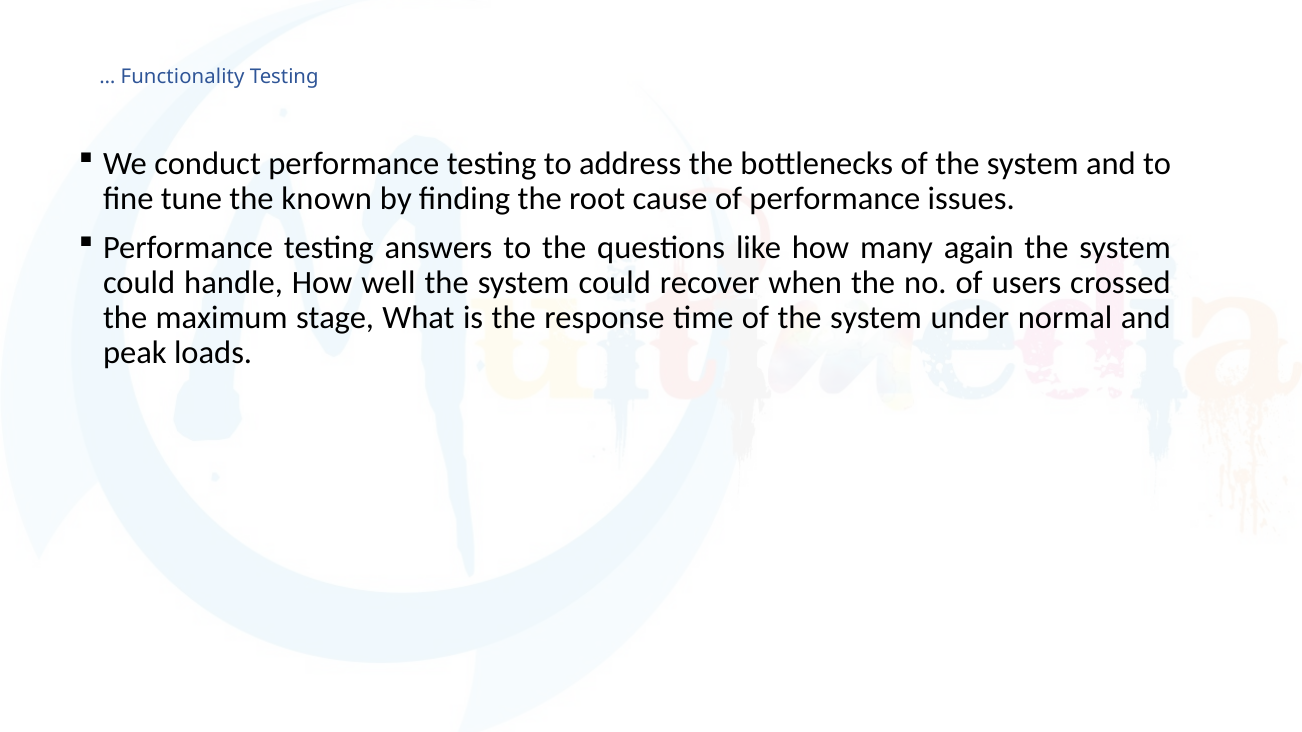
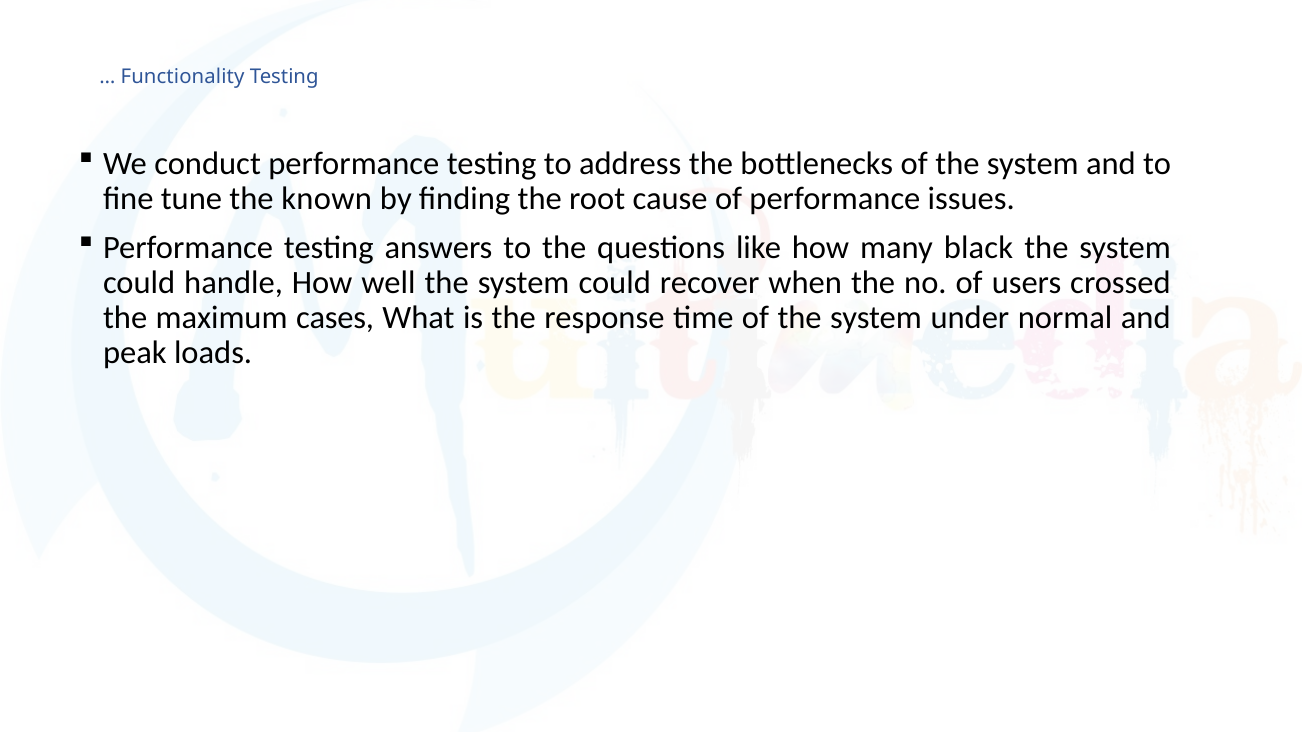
again: again -> black
stage: stage -> cases
